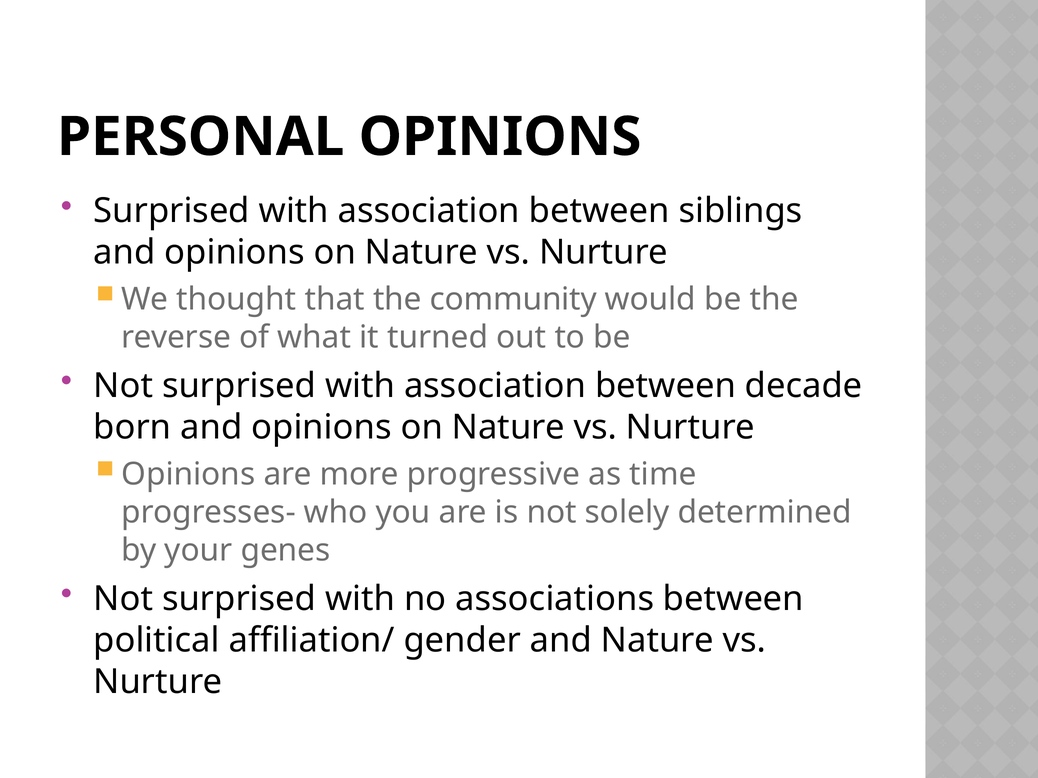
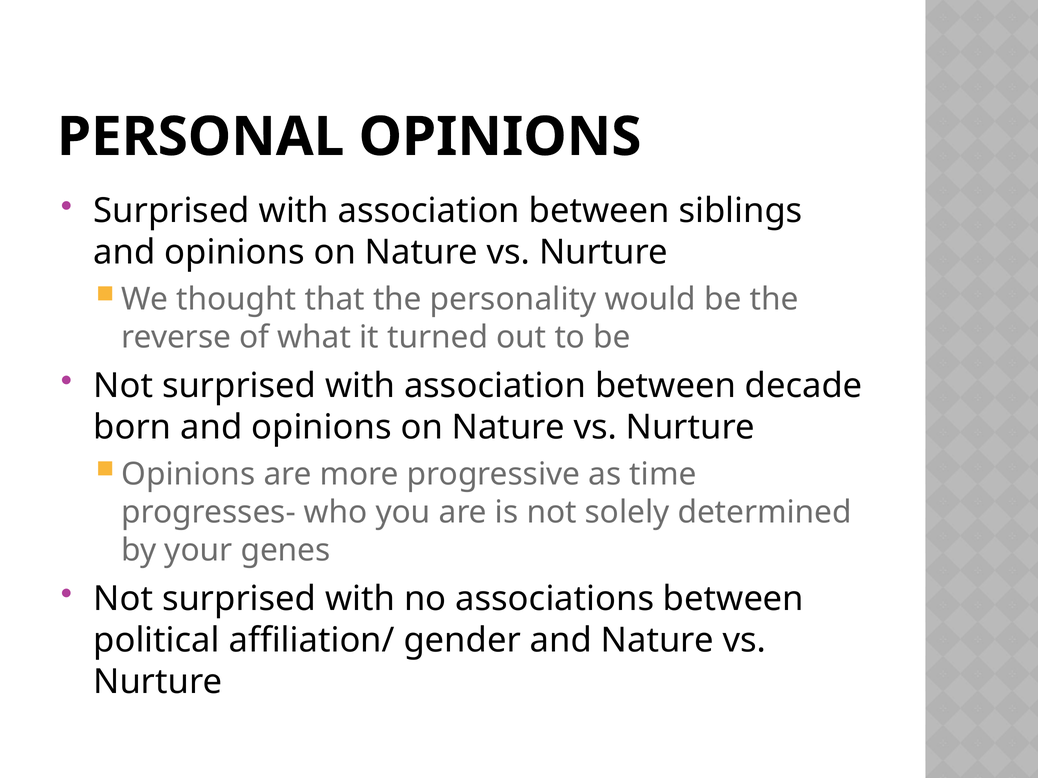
community: community -> personality
